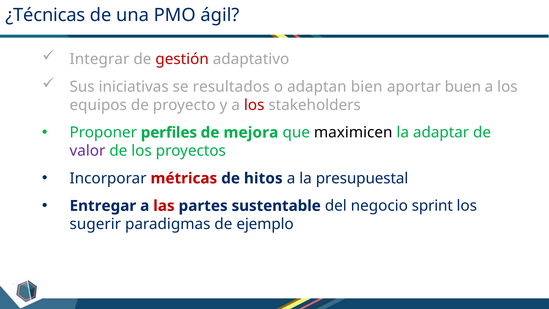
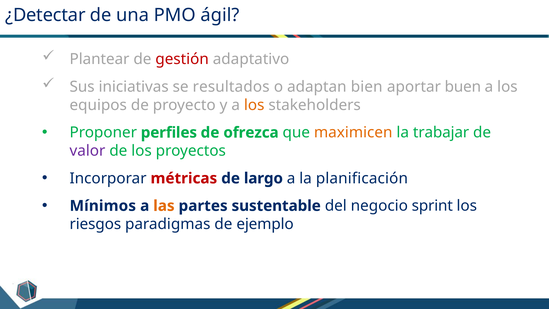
¿Técnicas: ¿Técnicas -> ¿Detectar
Integrar: Integrar -> Plantear
los at (254, 105) colour: red -> orange
mejora: mejora -> ofrezca
maximicen colour: black -> orange
adaptar: adaptar -> trabajar
hitos: hitos -> largo
presupuestal: presupuestal -> planificación
Entregar: Entregar -> Mínimos
las colour: red -> orange
sugerir: sugerir -> riesgos
